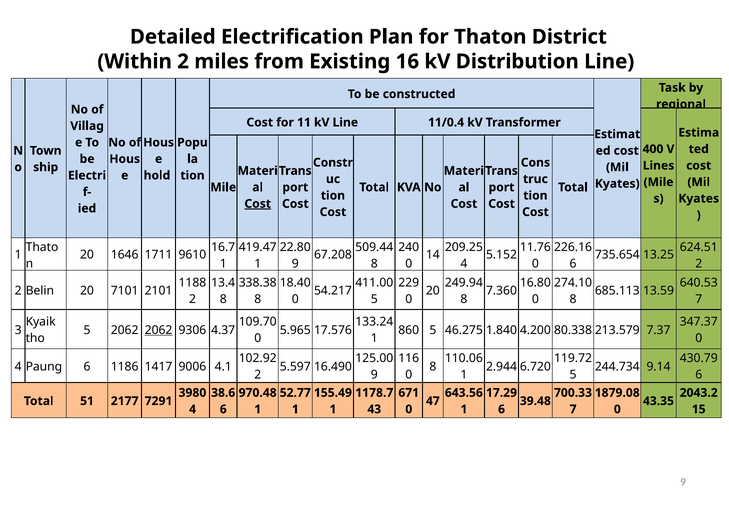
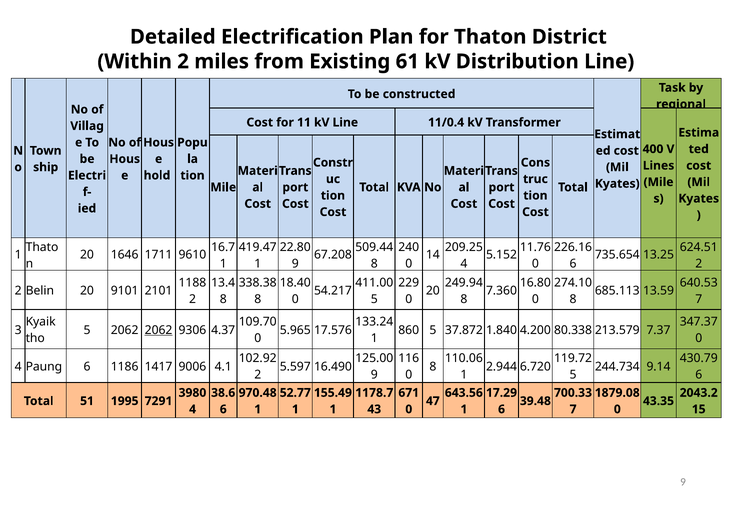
16: 16 -> 61
Cost at (258, 204) underline: present -> none
7101: 7101 -> 9101
46.275: 46.275 -> 37.872
2177: 2177 -> 1995
